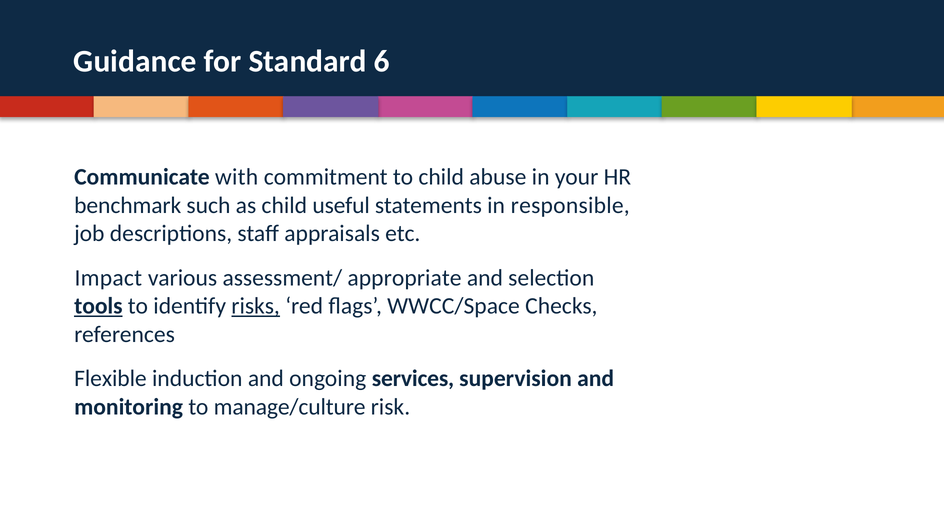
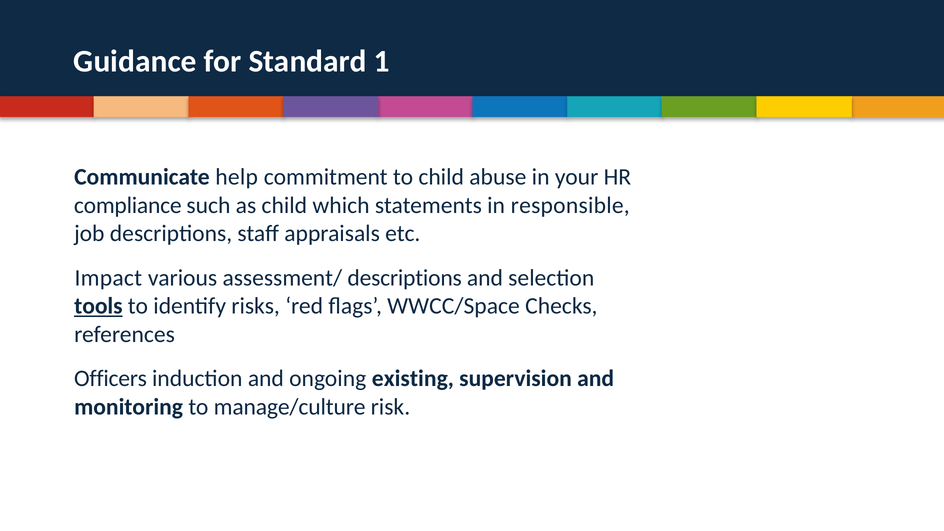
6: 6 -> 1
with: with -> help
benchmark: benchmark -> compliance
useful: useful -> which
assessment/ appropriate: appropriate -> descriptions
risks underline: present -> none
Flexible: Flexible -> Officers
services: services -> existing
